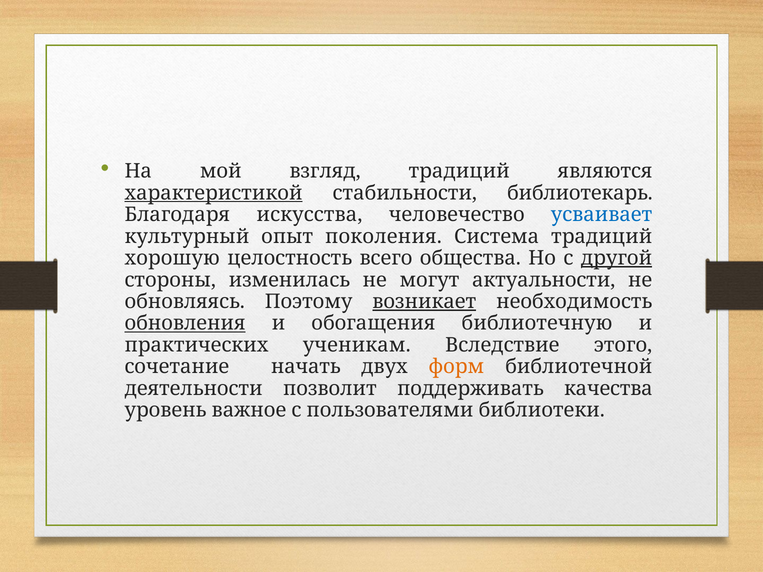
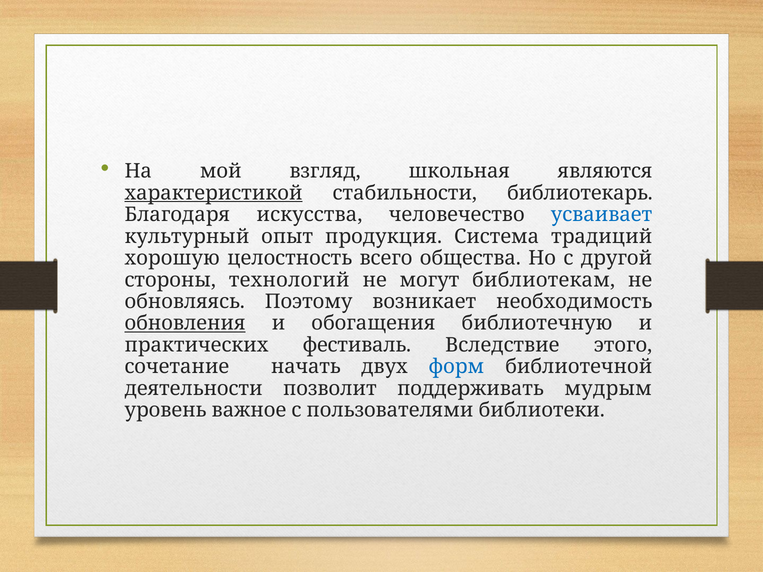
взгляд традиций: традиций -> школьная
поколения: поколения -> продукция
другой underline: present -> none
изменилась: изменилась -> технологий
актуальности: актуальности -> библиотекам
возникает underline: present -> none
ученикам: ученикам -> фестиваль
форм colour: orange -> blue
качества: качества -> мудрым
